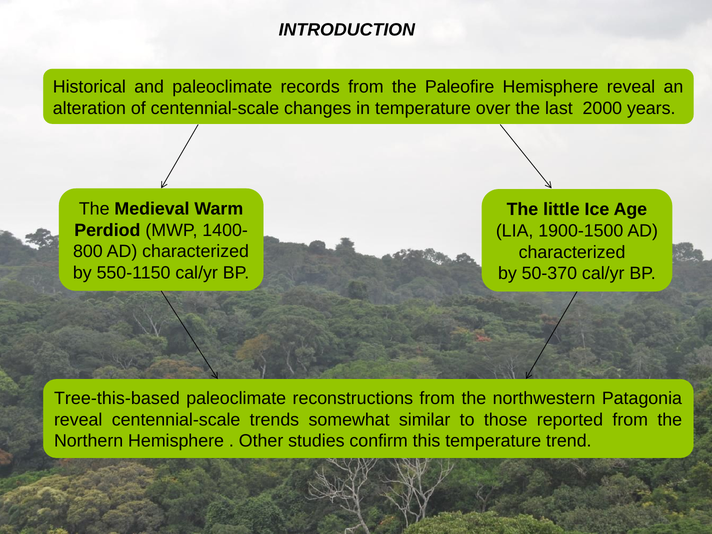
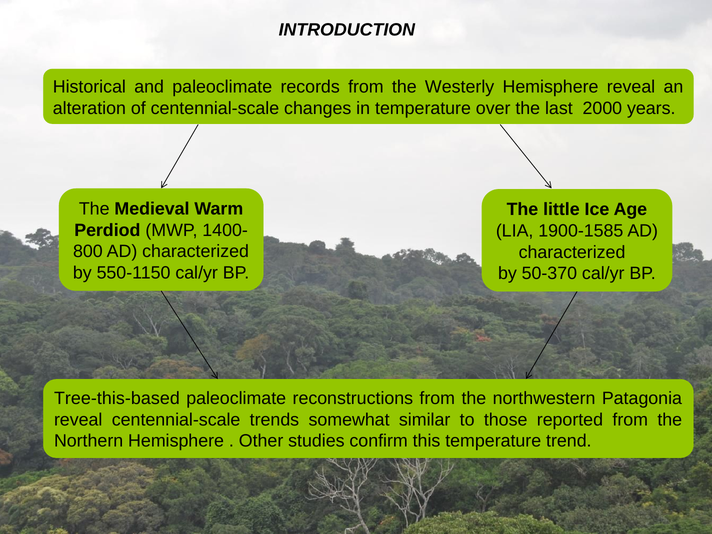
Paleofire: Paleofire -> Westerly
1900-1500: 1900-1500 -> 1900-1585
